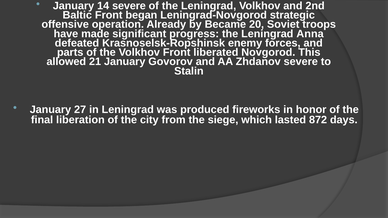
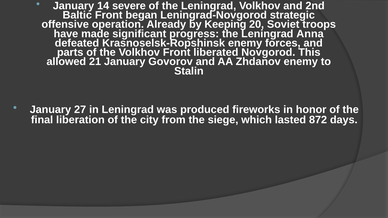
Became: Became -> Keeping
Zhdanov severe: severe -> enemy
